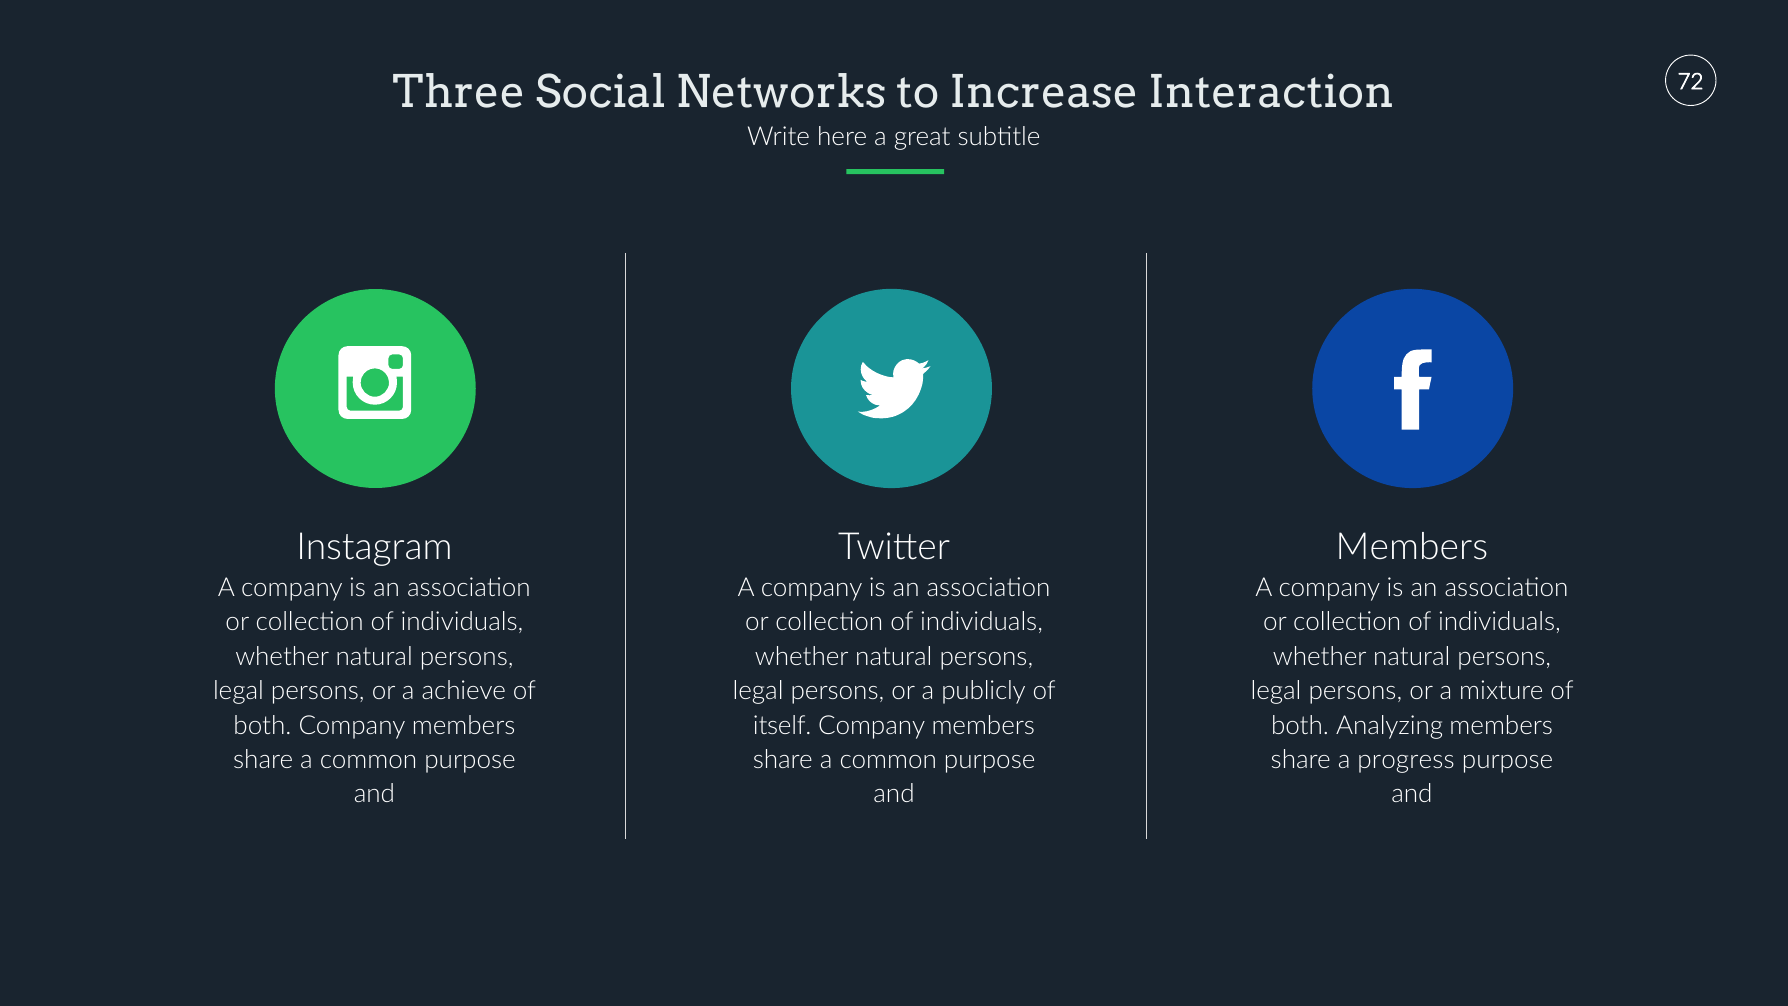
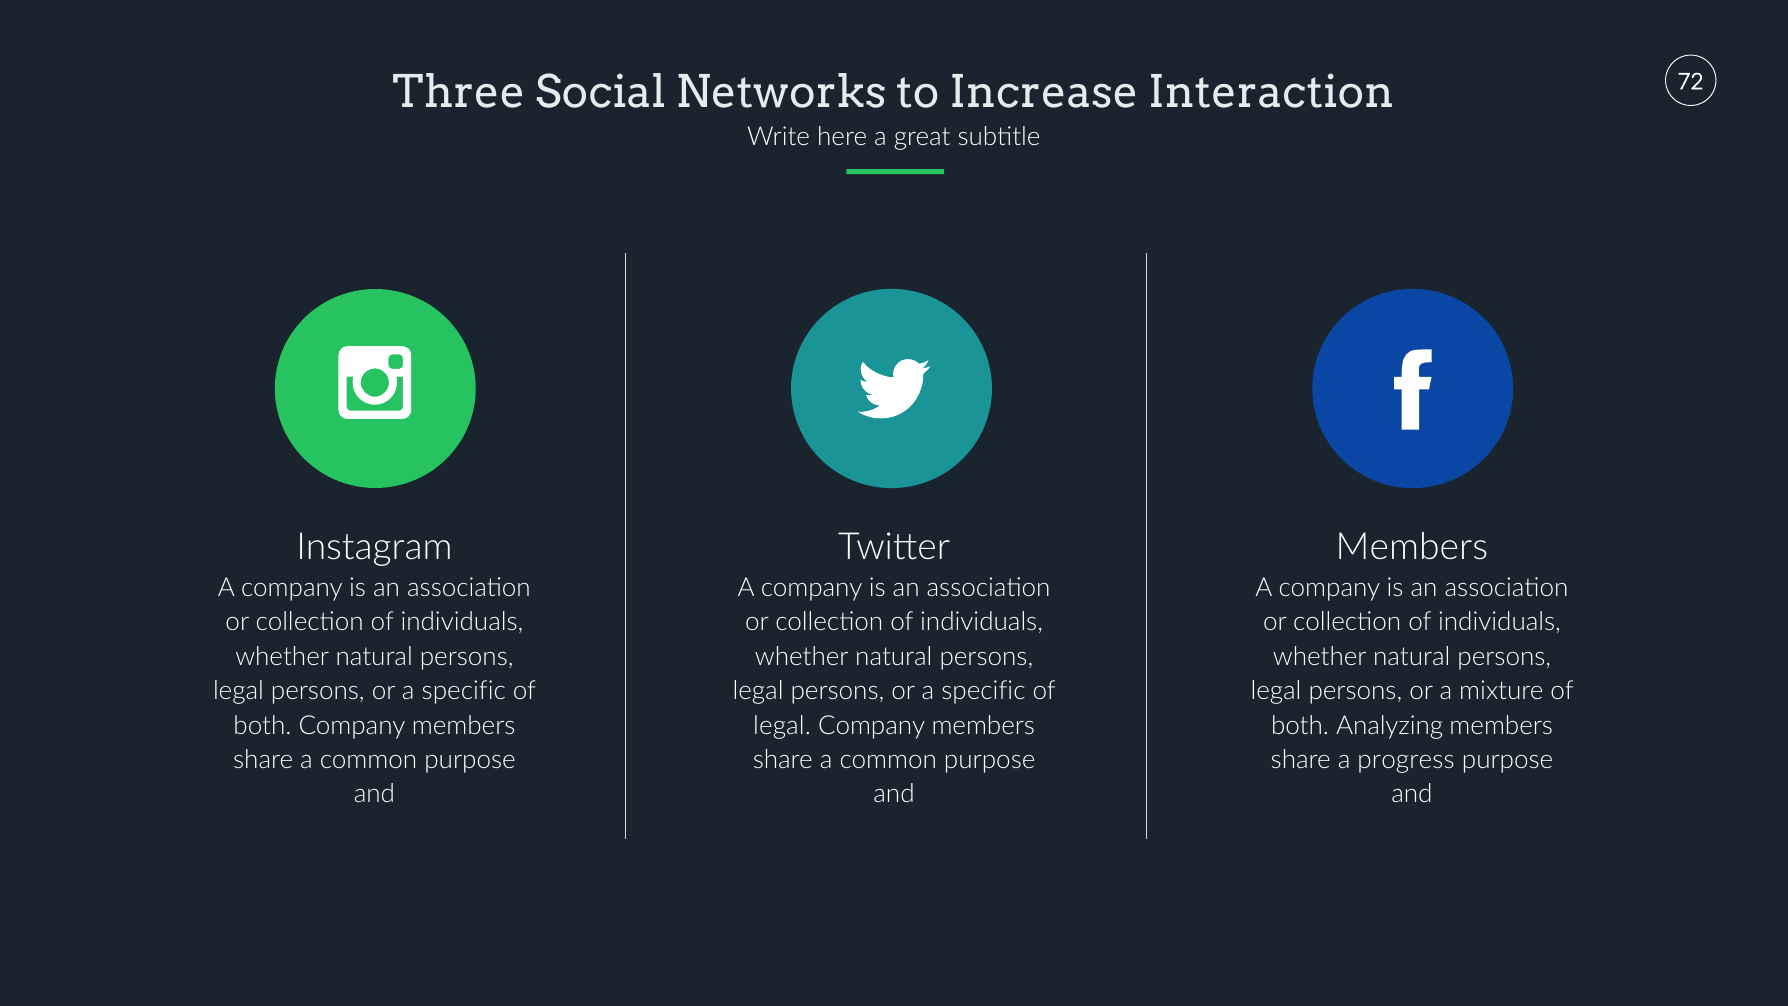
achieve at (464, 691): achieve -> specific
publicly at (984, 691): publicly -> specific
itself at (782, 725): itself -> legal
